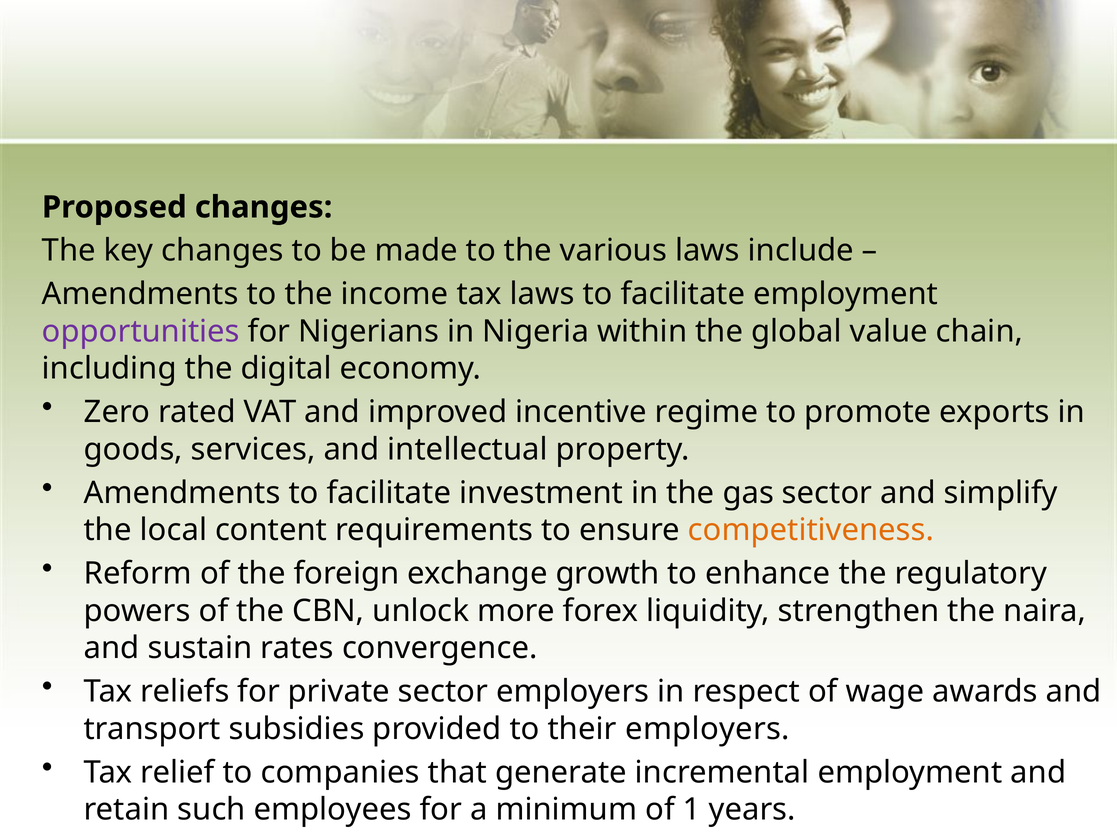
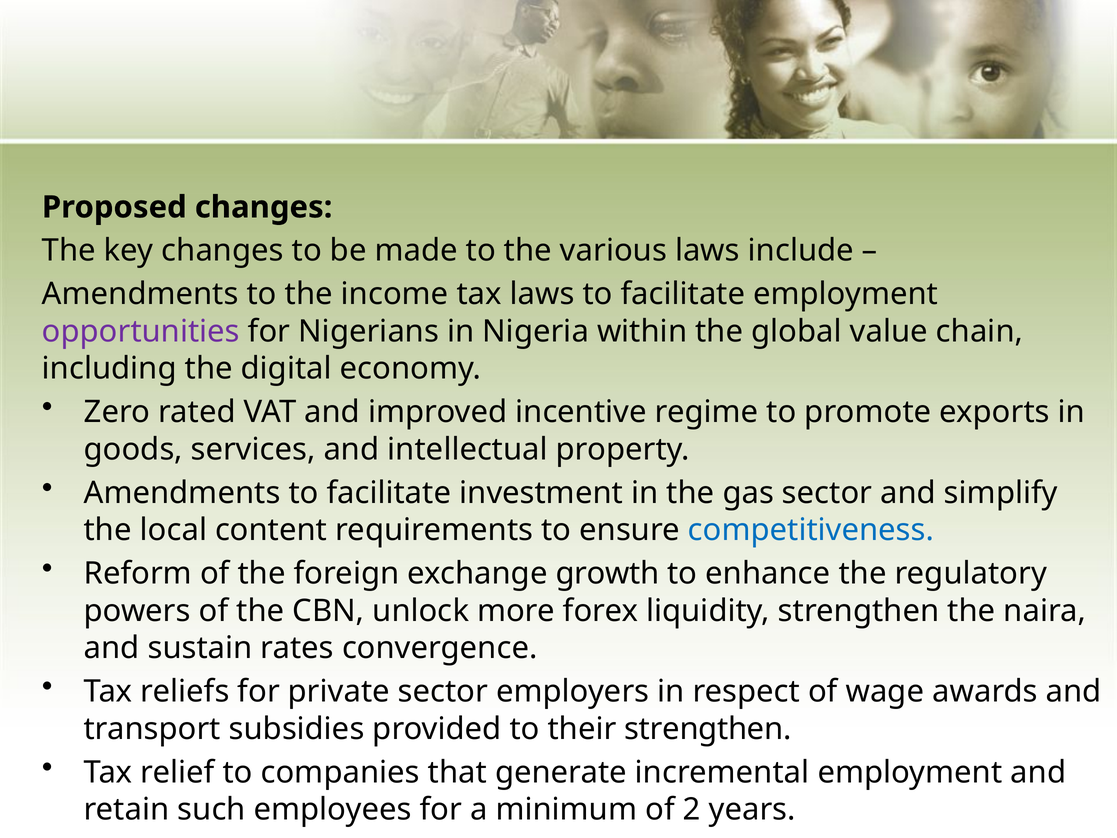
competitiveness colour: orange -> blue
their employers: employers -> strengthen
1: 1 -> 2
